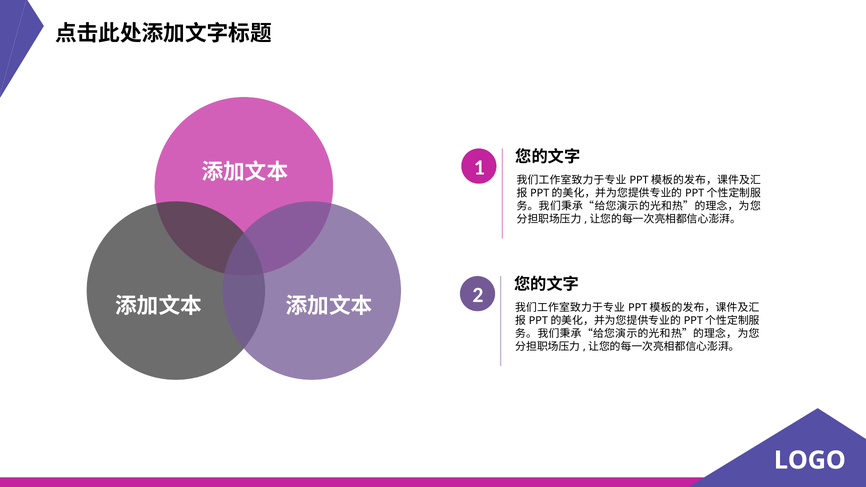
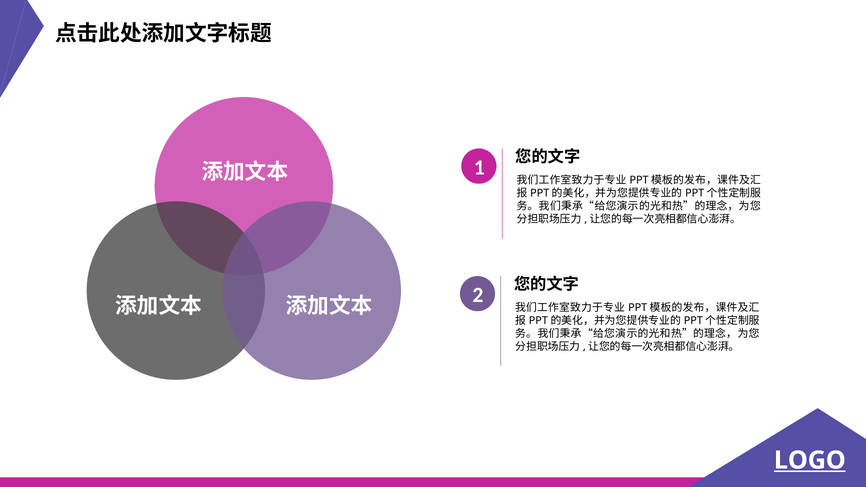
LOGO underline: none -> present
